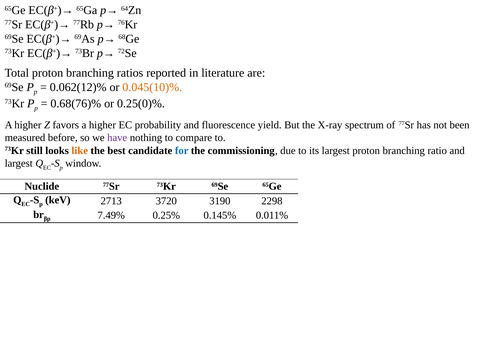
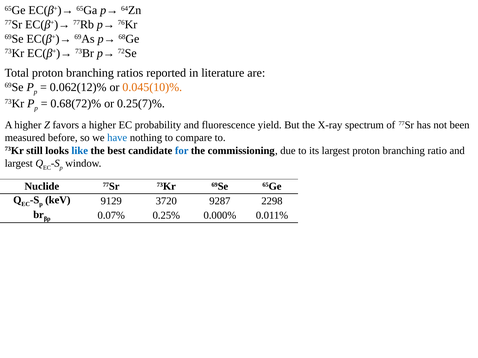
0.68(76)%: 0.68(76)% -> 0.68(72)%
0.25(0)%: 0.25(0)% -> 0.25(7)%
have colour: purple -> blue
like colour: orange -> blue
2713: 2713 -> 9129
3190: 3190 -> 9287
7.49%: 7.49% -> 0.07%
0.145%: 0.145% -> 0.000%
